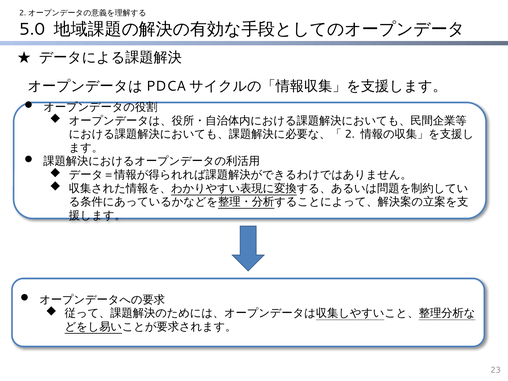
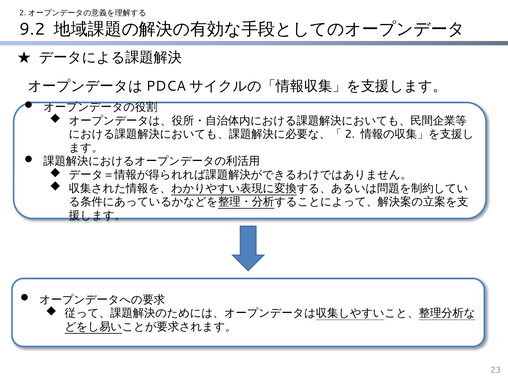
5.0: 5.0 -> 9.2
